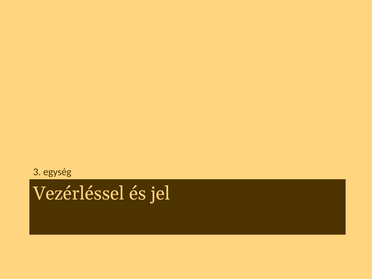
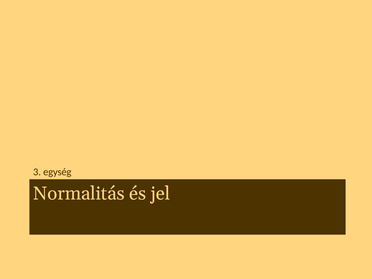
Vezérléssel: Vezérléssel -> Normalitás
